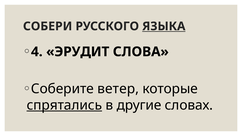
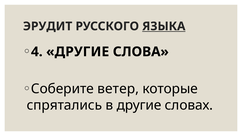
СОБЕРИ: СОБЕРИ -> ЭРУДИТ
4 ЭРУДИТ: ЭРУДИТ -> ДРУГИЕ
спрятались underline: present -> none
